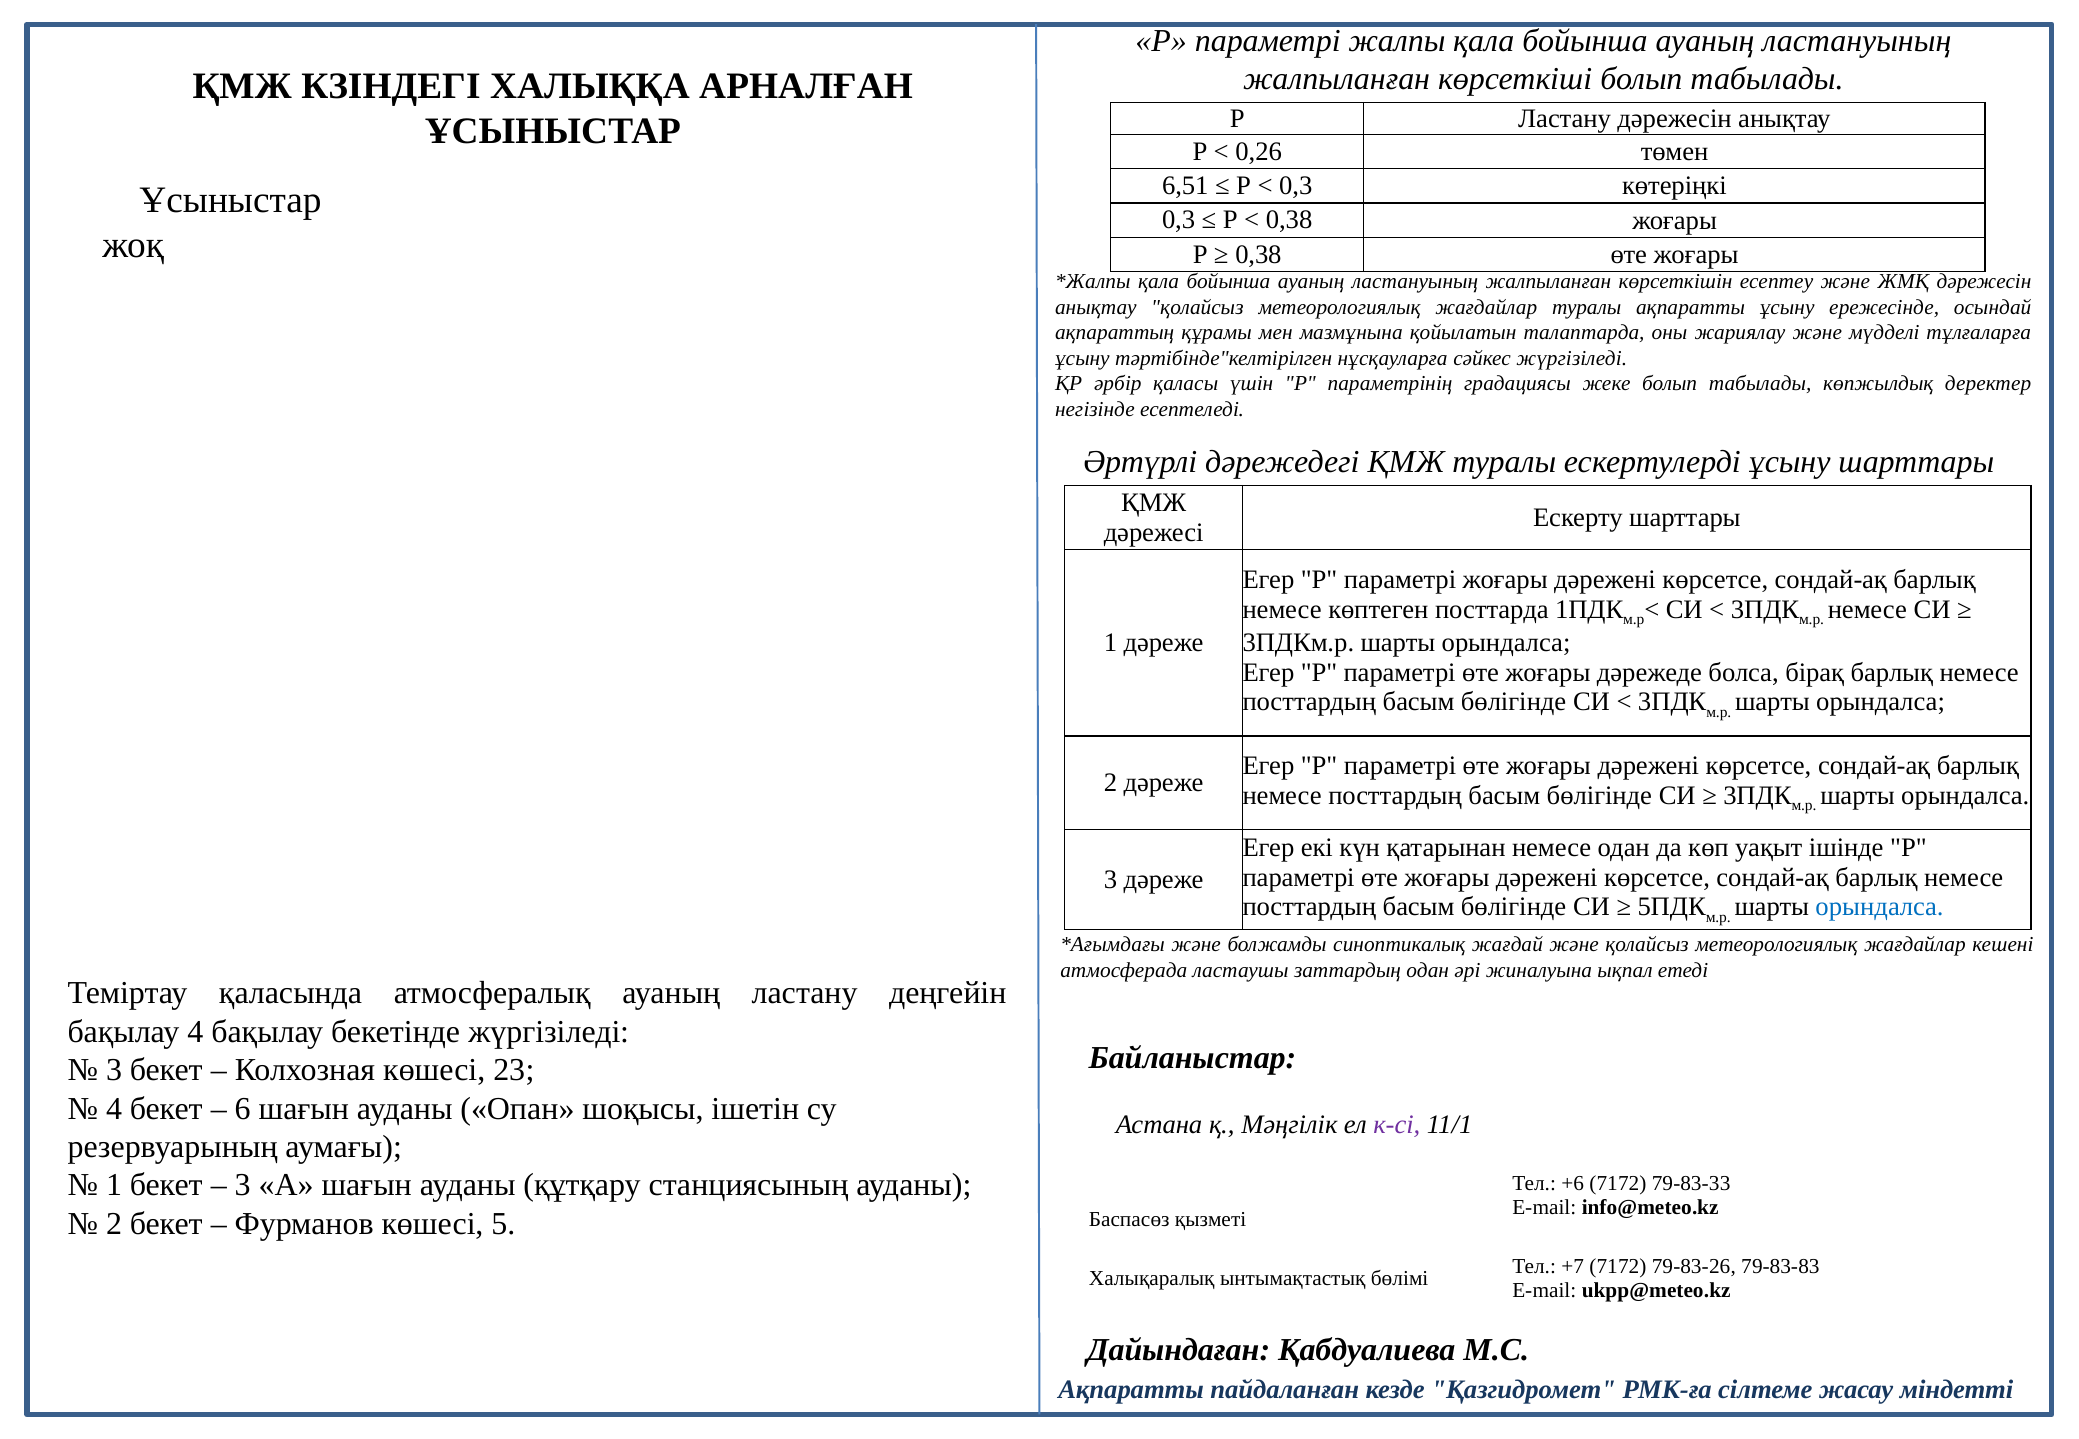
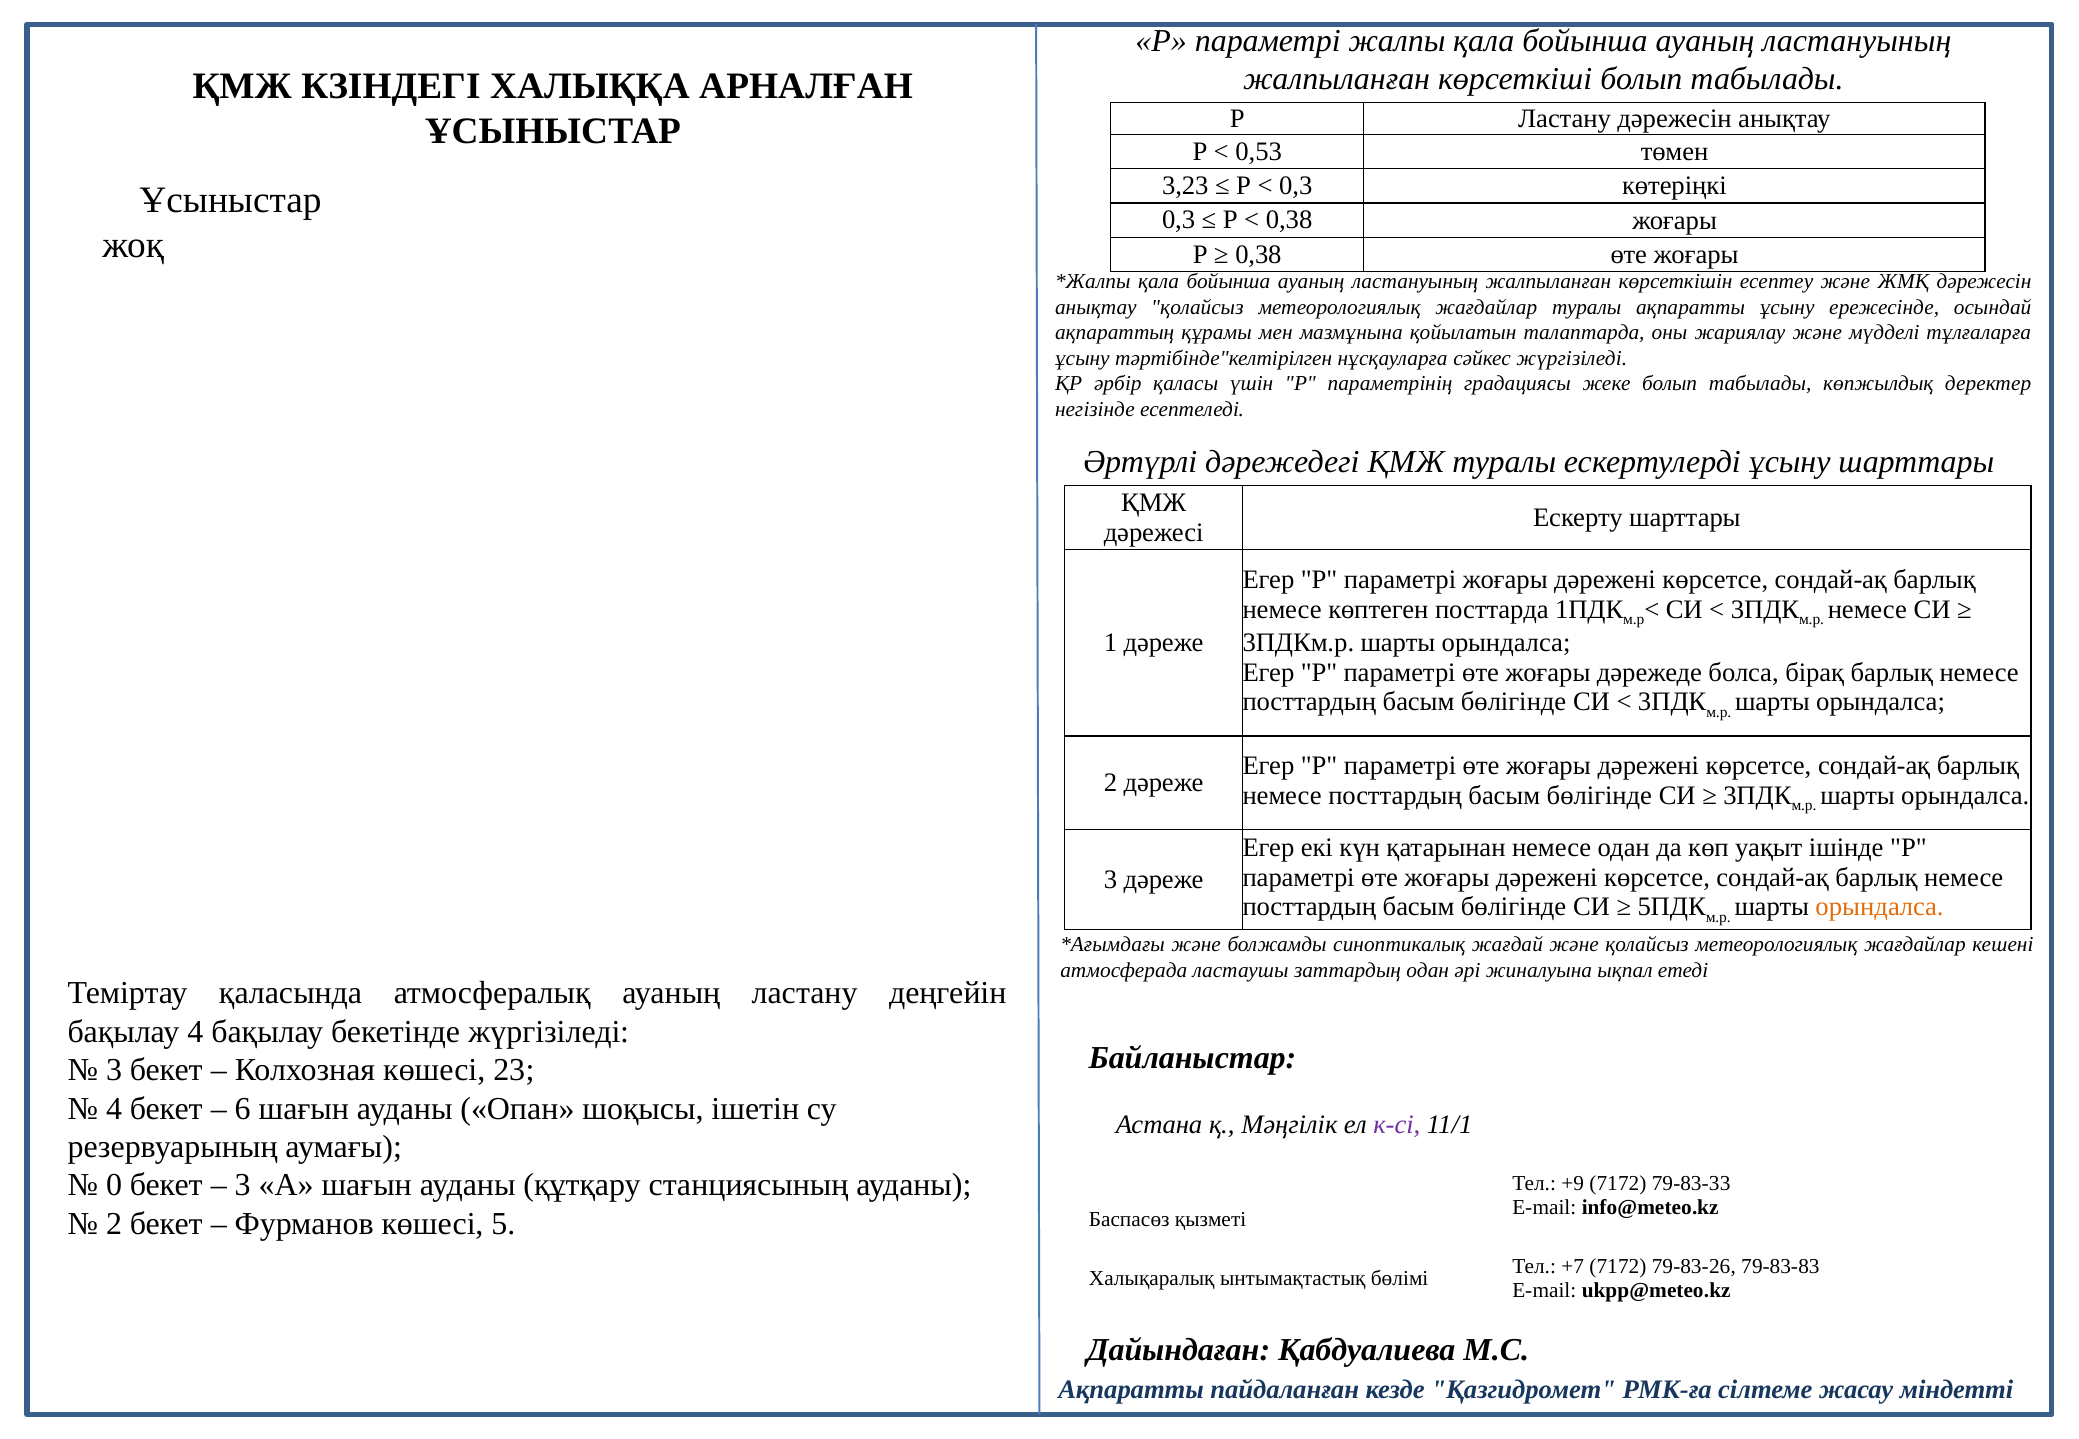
0,26: 0,26 -> 0,53
6,51: 6,51 -> 3,23
орындалса at (1880, 907) colour: blue -> orange
1 at (114, 1185): 1 -> 0
+6: +6 -> +9
